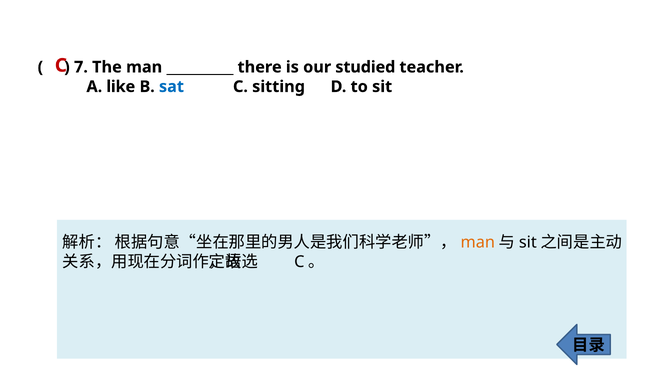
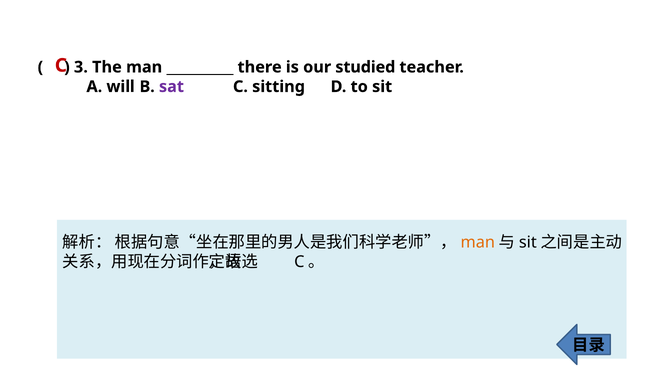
7: 7 -> 3
like: like -> will
sat colour: blue -> purple
